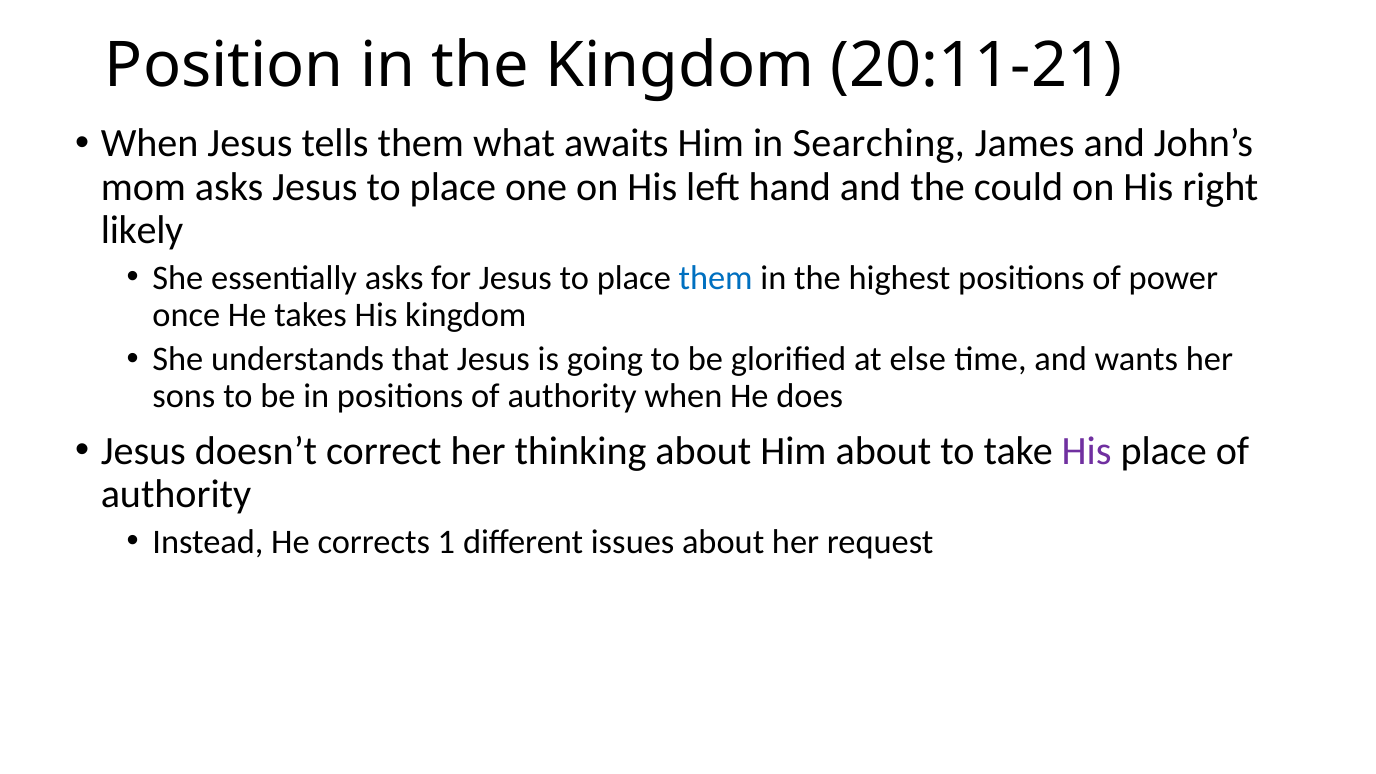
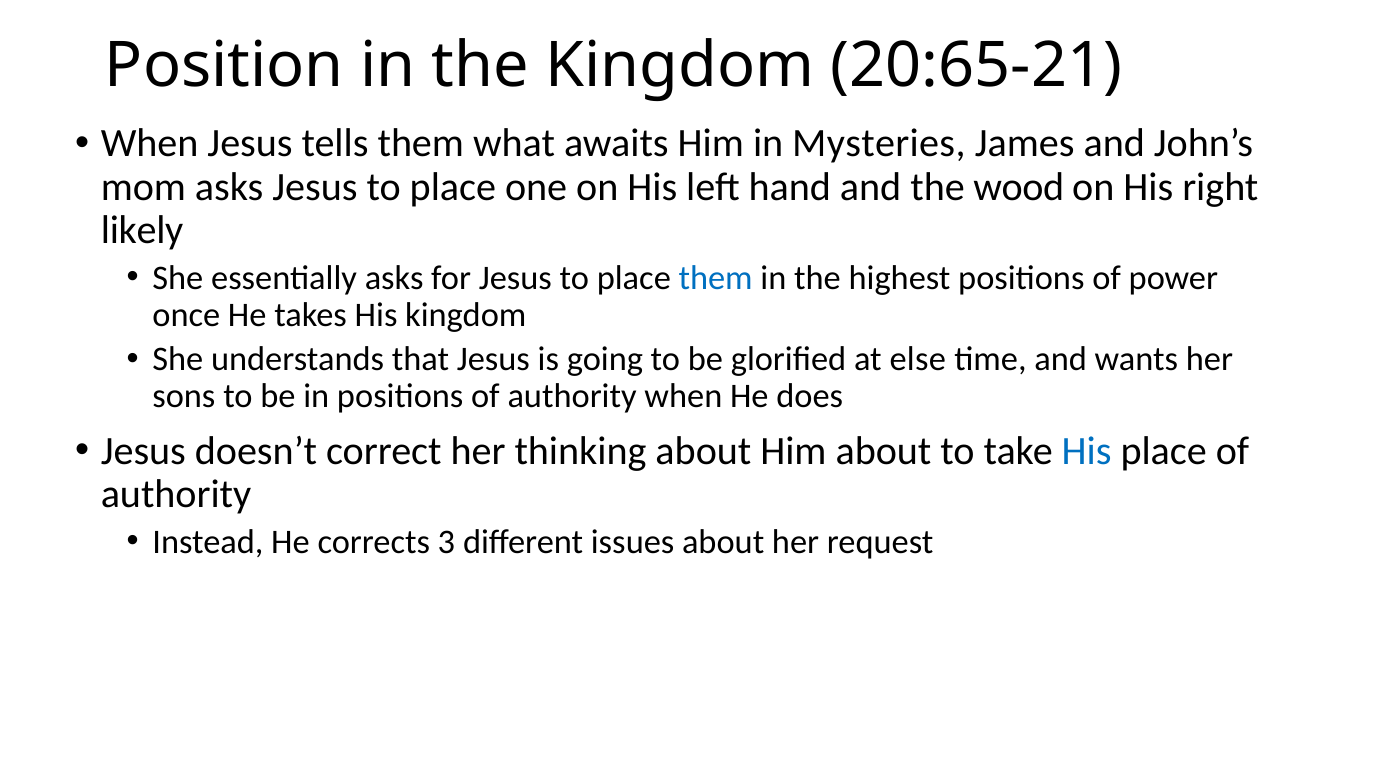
20:11-21: 20:11-21 -> 20:65-21
Searching: Searching -> Mysteries
could: could -> wood
His at (1087, 451) colour: purple -> blue
1: 1 -> 3
